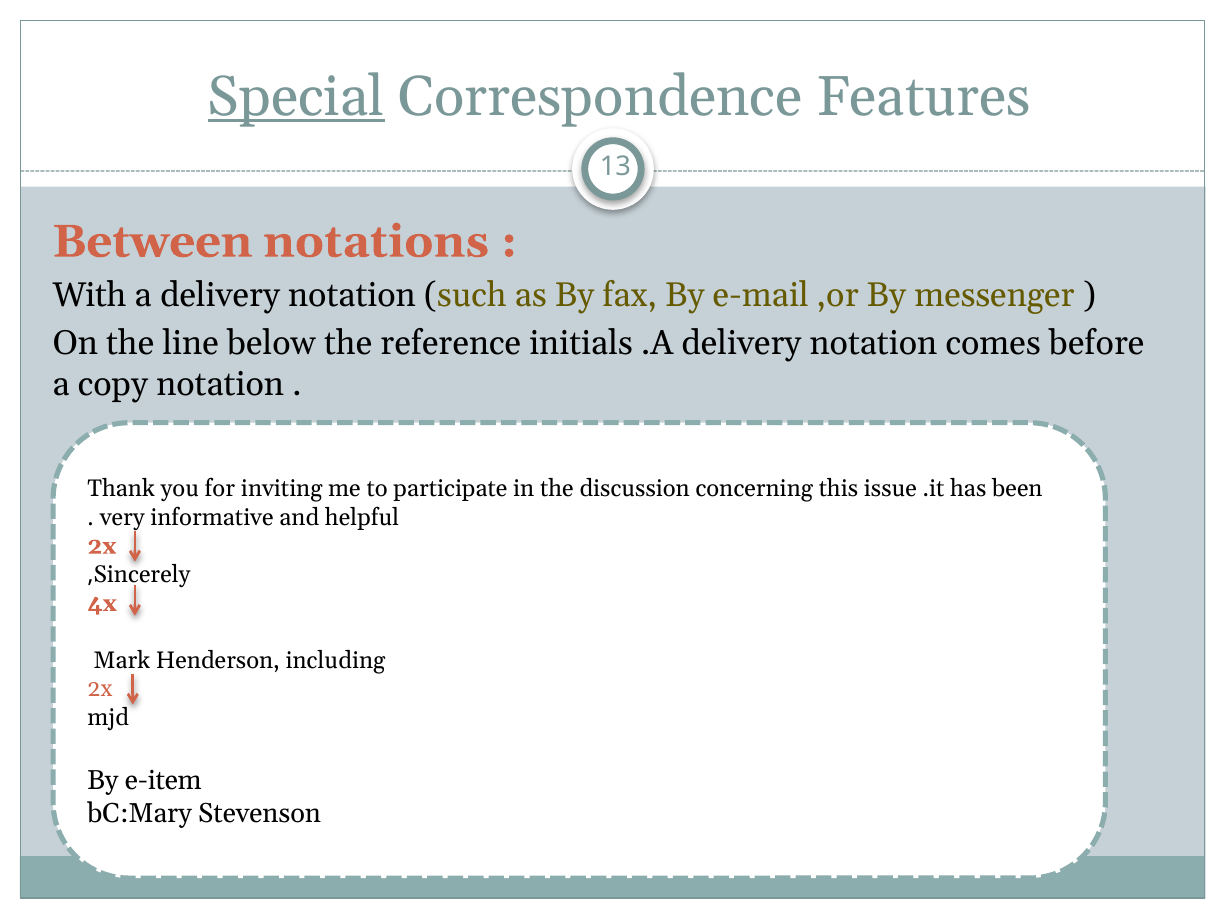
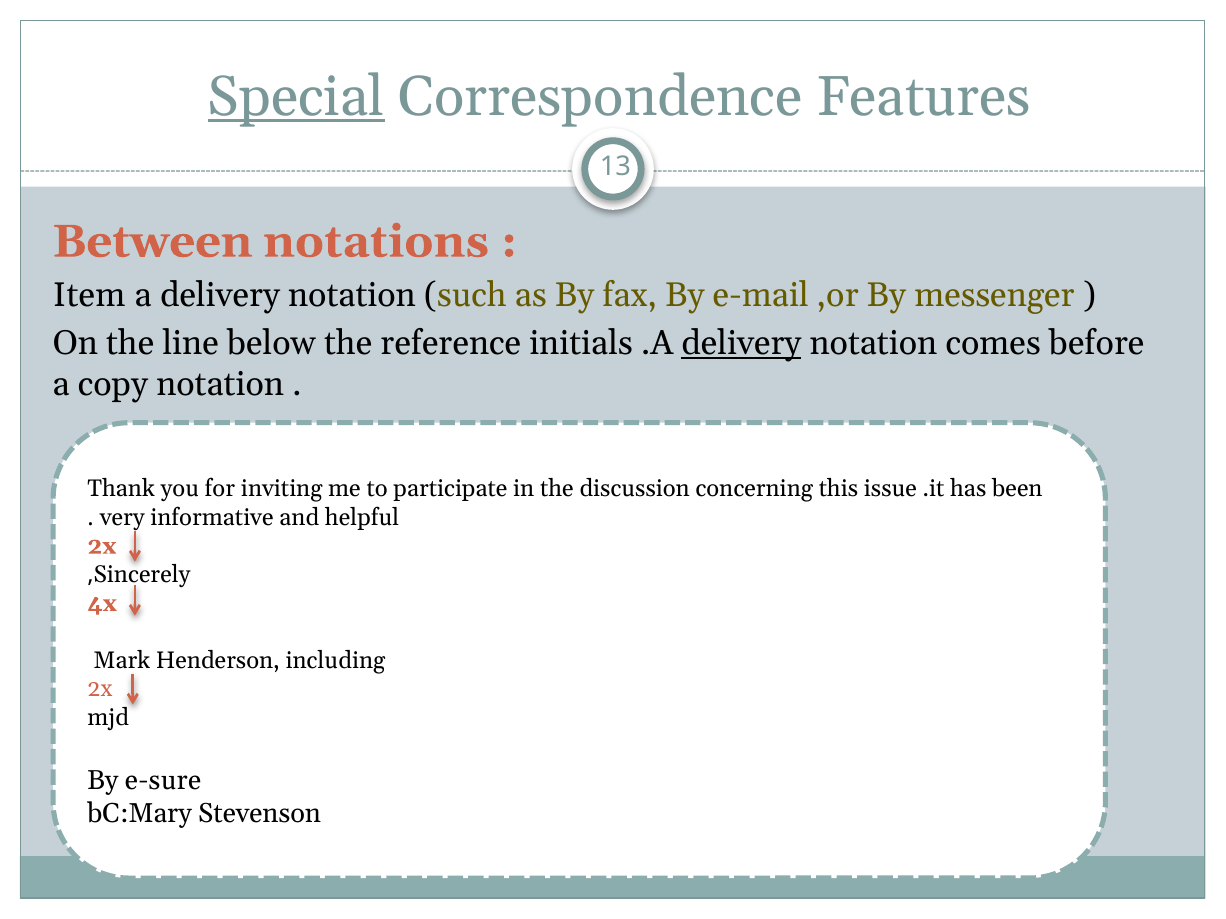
With: With -> Item
delivery at (741, 343) underline: none -> present
e-item: e-item -> e-sure
